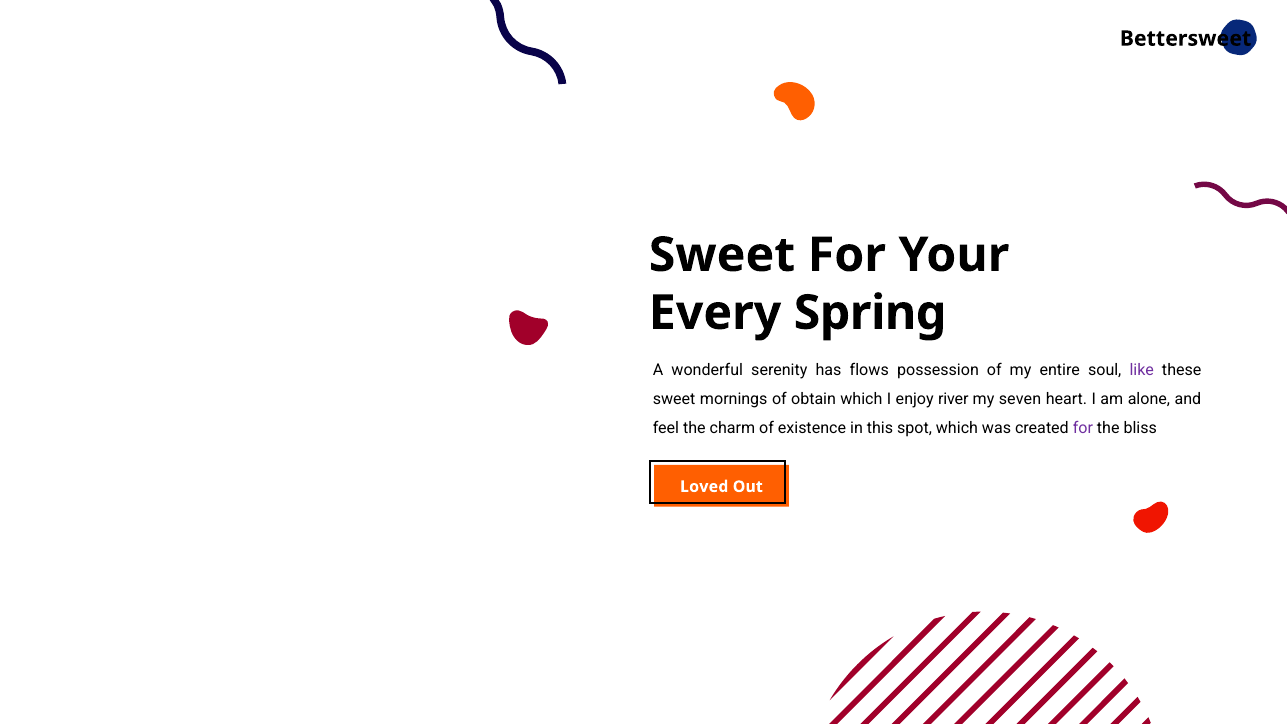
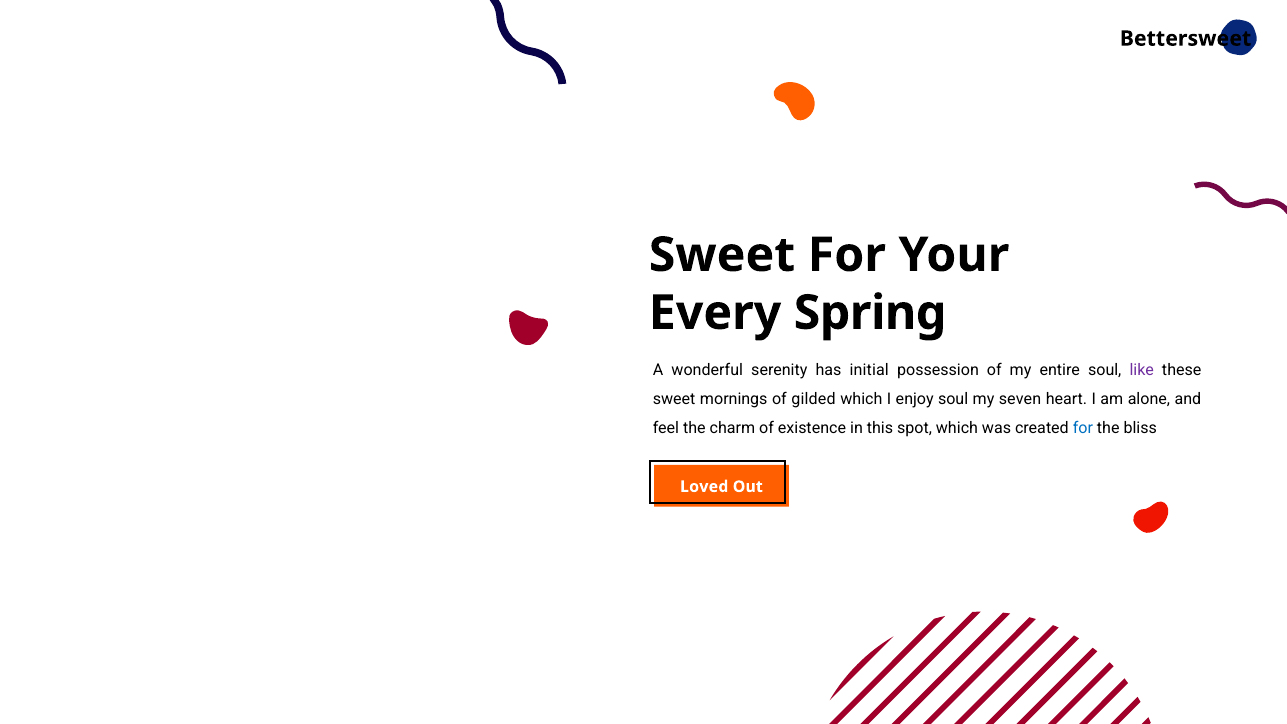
flows: flows -> initial
obtain: obtain -> gilded
enjoy river: river -> soul
for at (1083, 428) colour: purple -> blue
